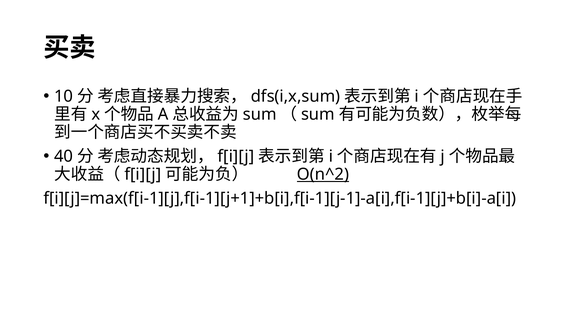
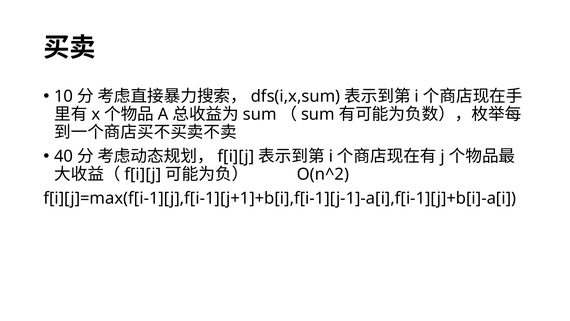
O(n^2 underline: present -> none
